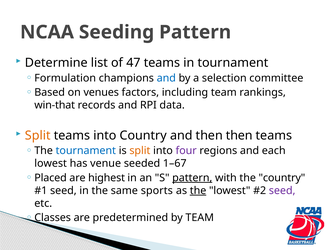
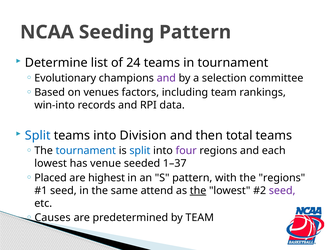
47: 47 -> 24
Formulation: Formulation -> Evolutionary
and at (166, 78) colour: blue -> purple
win-that: win-that -> win-into
Split at (38, 136) colour: orange -> blue
into Country: Country -> Division
then then: then -> total
split at (140, 151) colour: orange -> blue
1–67: 1–67 -> 1–37
pattern at (192, 178) underline: present -> none
the country: country -> regions
sports: sports -> attend
Classes: Classes -> Causes
